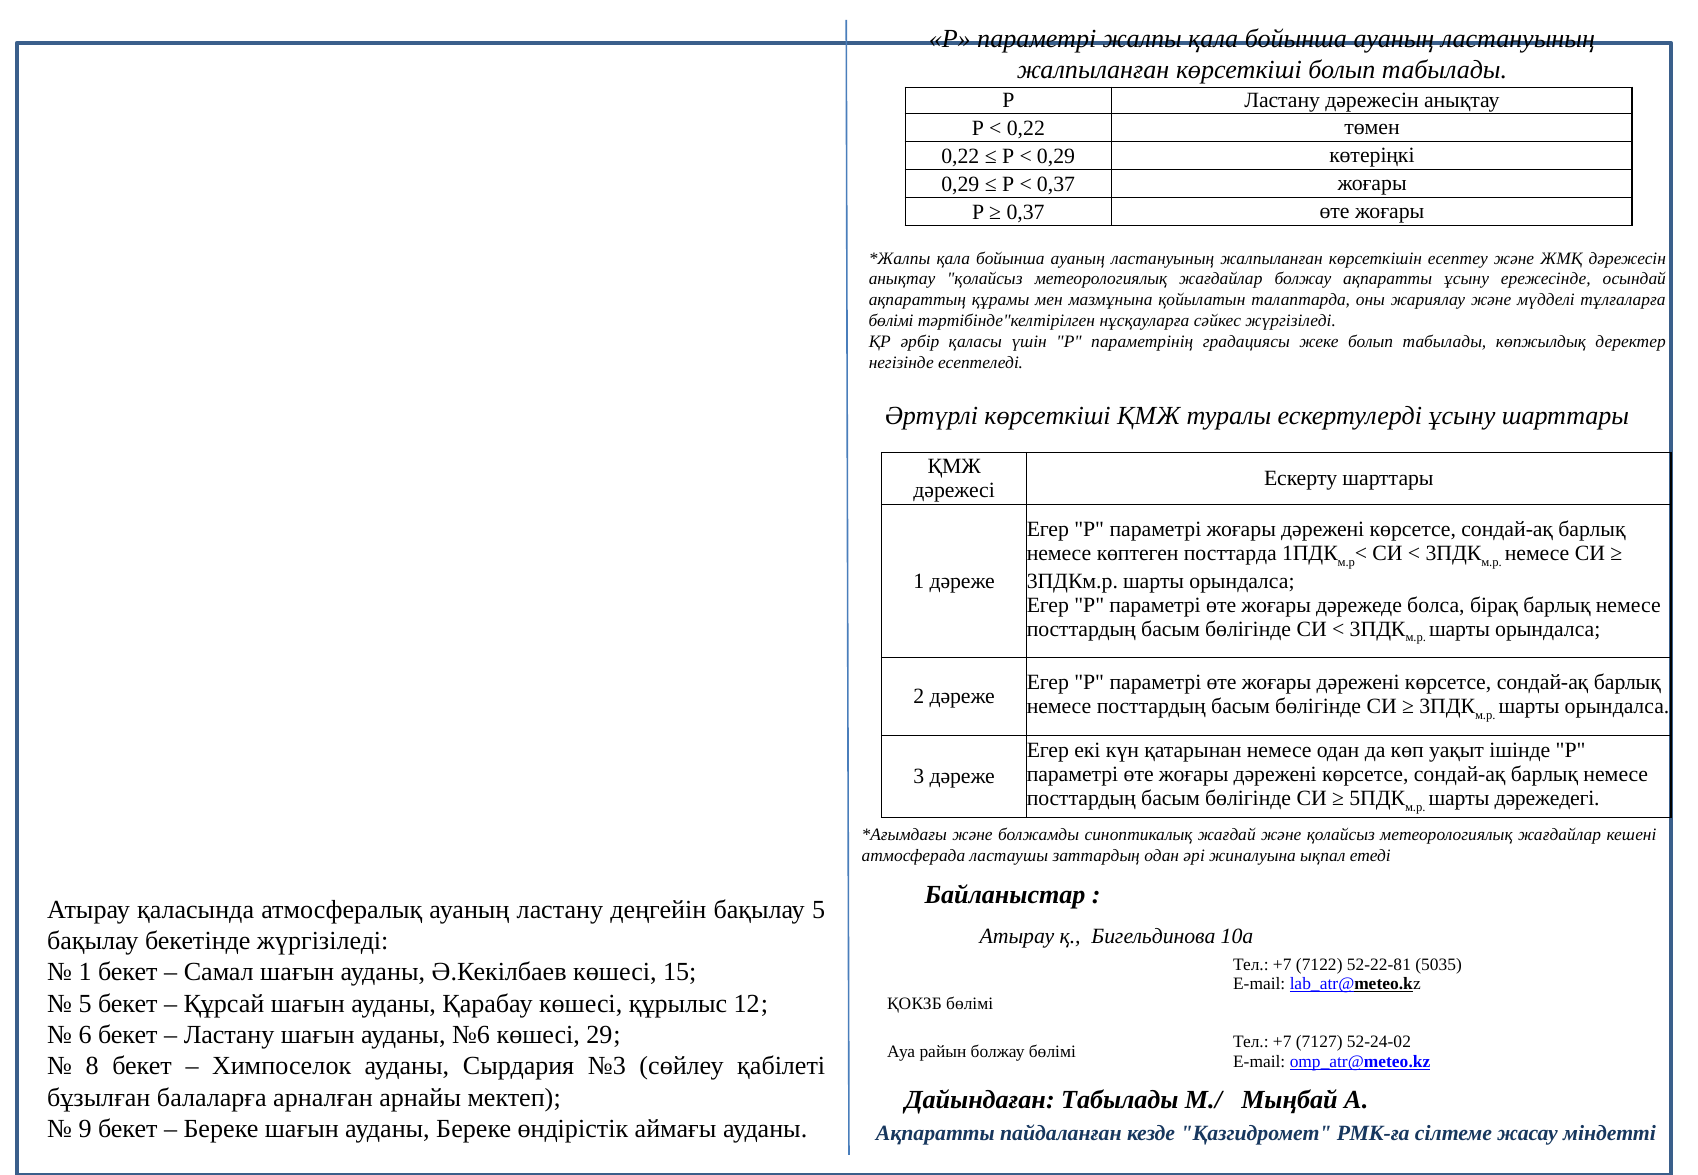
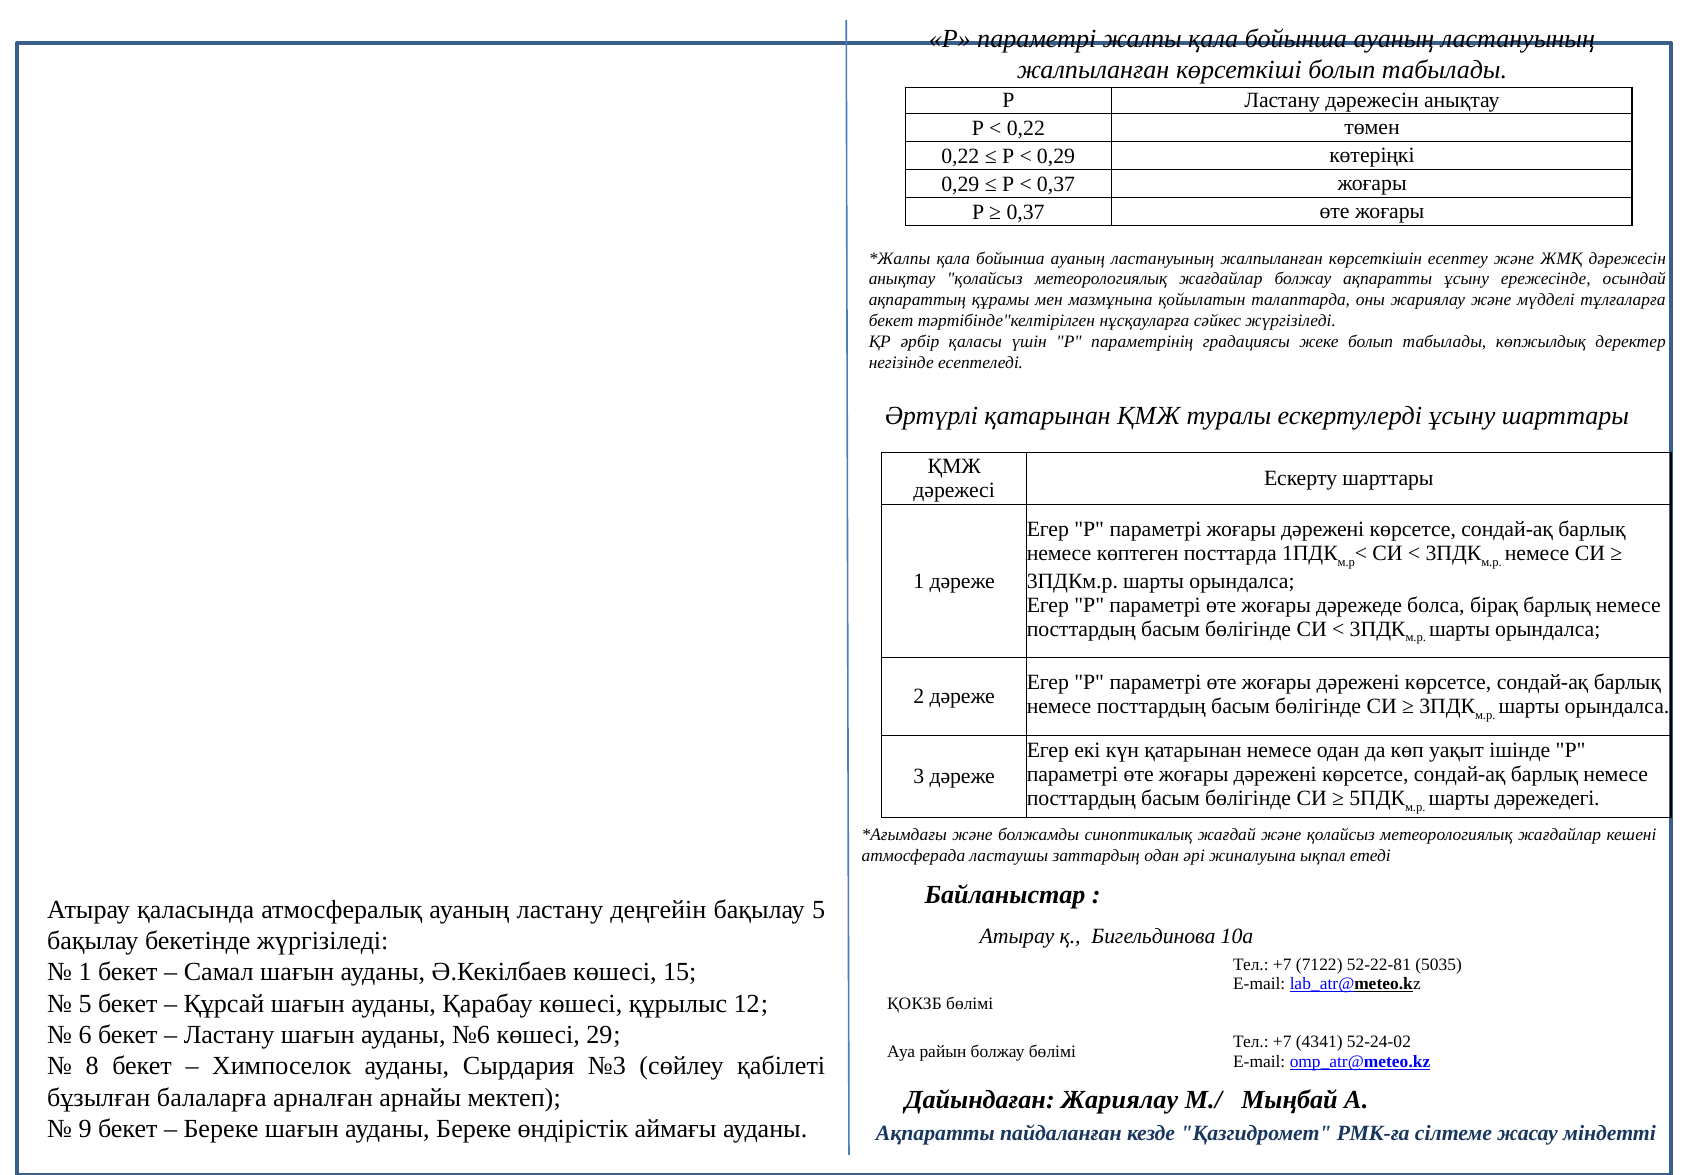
бөлімі at (891, 321): бөлімі -> бекет
Әртүрлі көрсеткіші: көрсеткіші -> қатарынан
7127: 7127 -> 4341
Дайындаған Табылады: Табылады -> Жариялау
